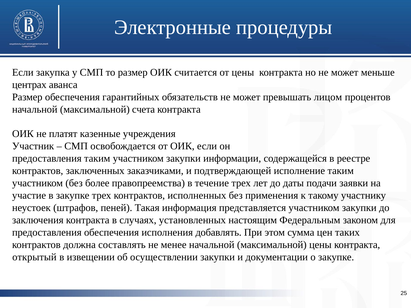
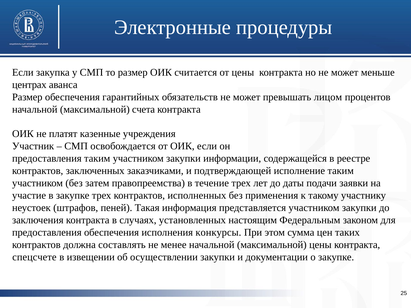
более: более -> затем
добавлять: добавлять -> конкурсы
открытый: открытый -> спецсчете
